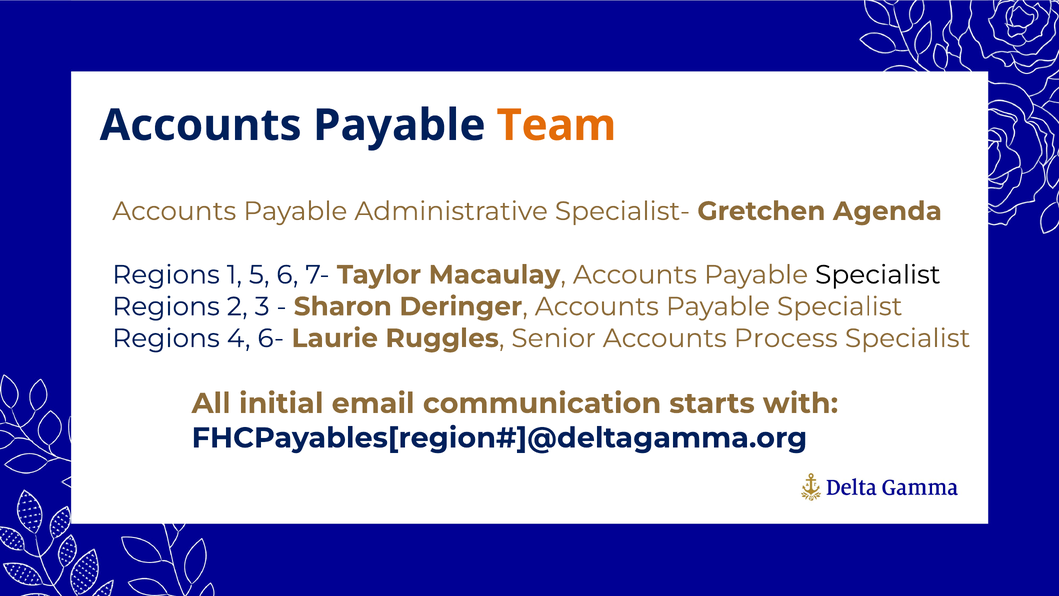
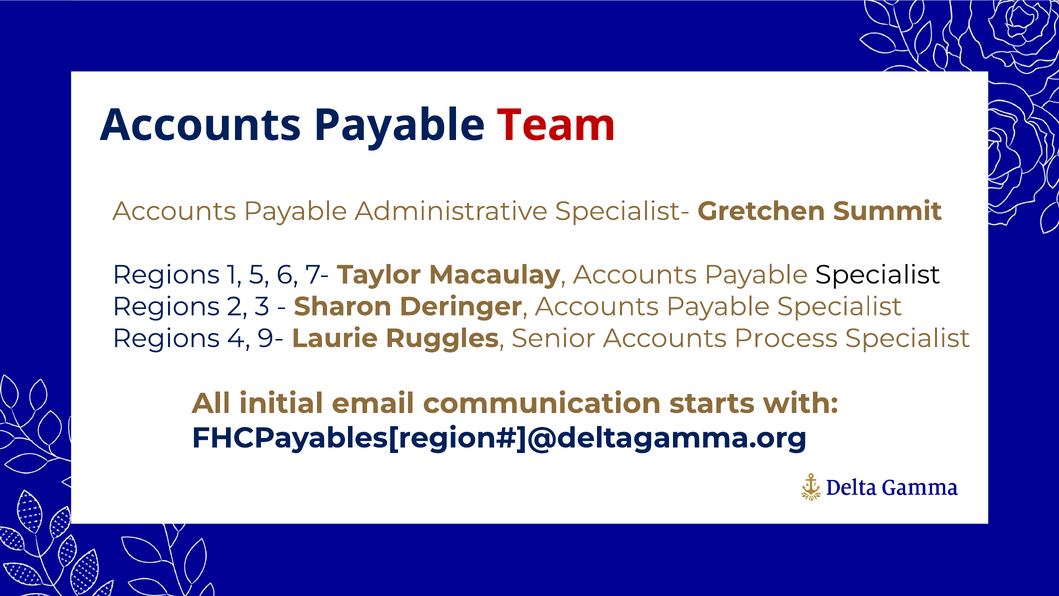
Team colour: orange -> red
Agenda: Agenda -> Summit
6-: 6- -> 9-
